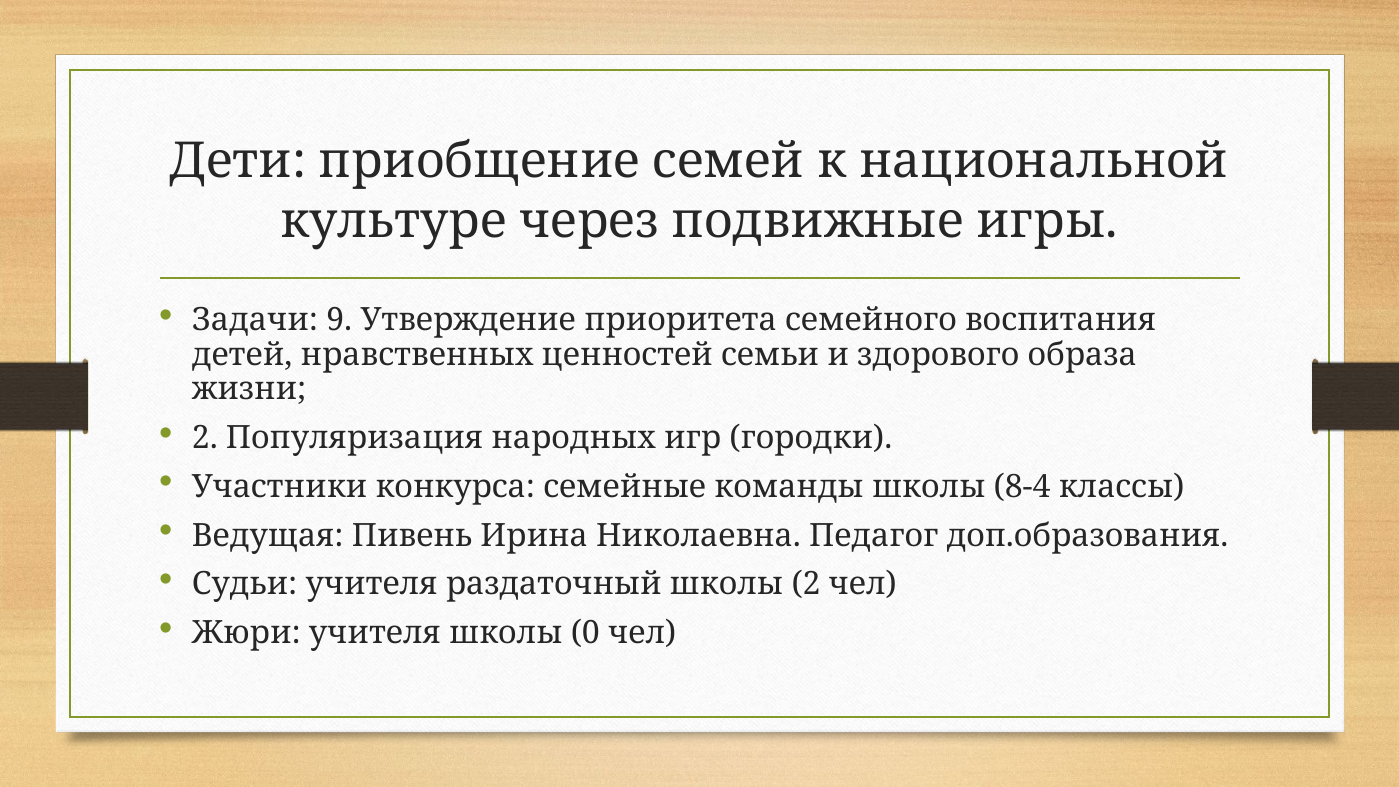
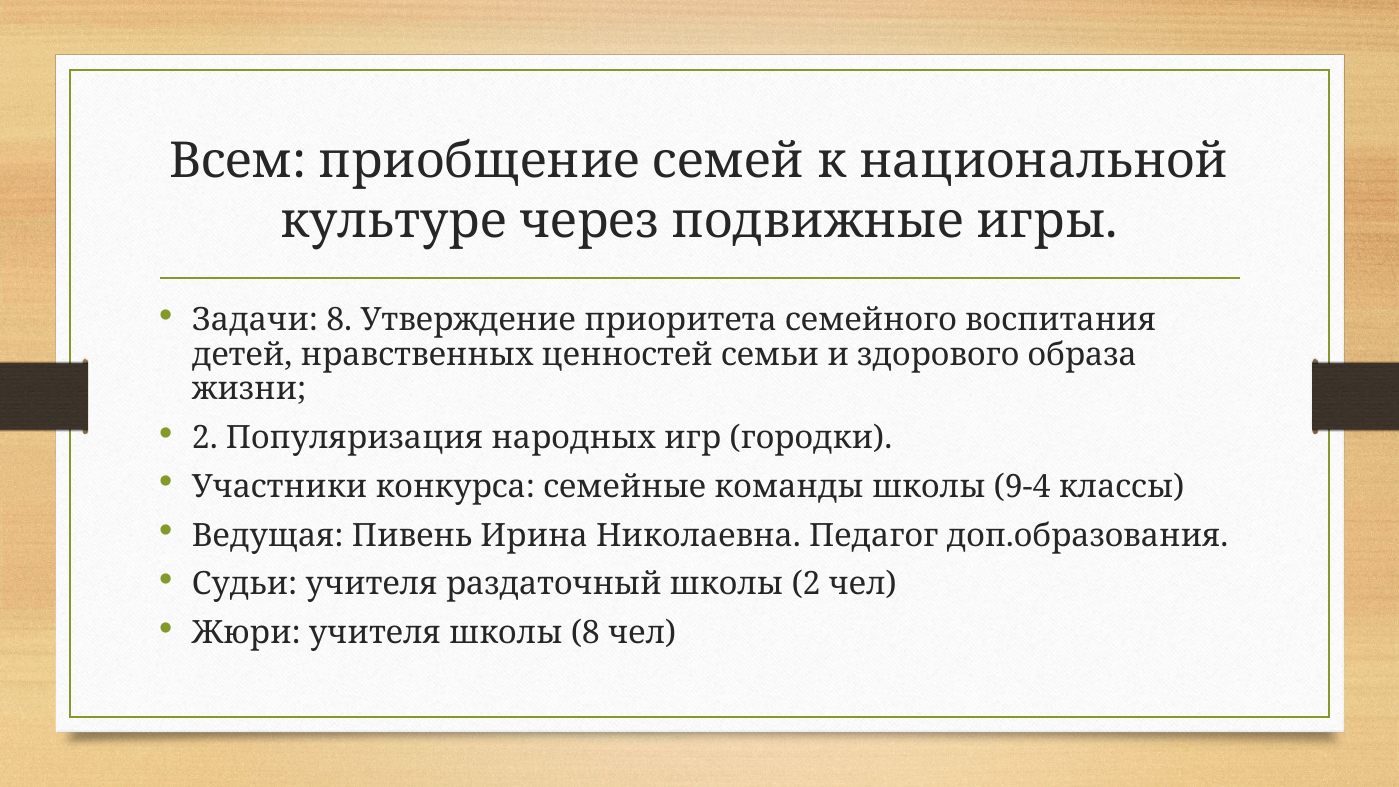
Дети: Дети -> Всем
Задачи 9: 9 -> 8
8-4: 8-4 -> 9-4
школы 0: 0 -> 8
